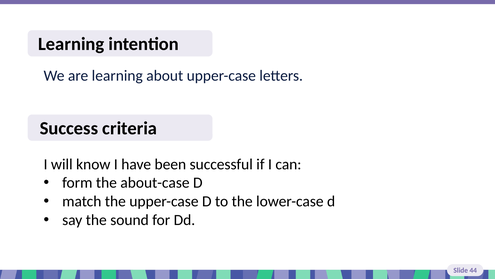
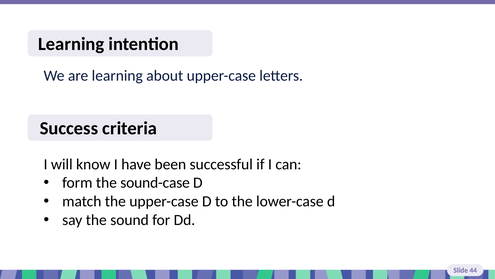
about-case: about-case -> sound-case
